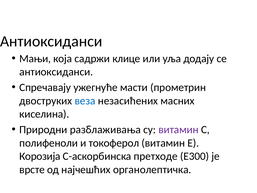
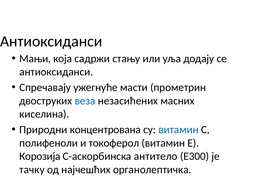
клице: клице -> стању
разблаживања: разблаживања -> концентрована
витамин at (179, 130) colour: purple -> blue
претходе: претходе -> антитело
врсте: врсте -> тачку
